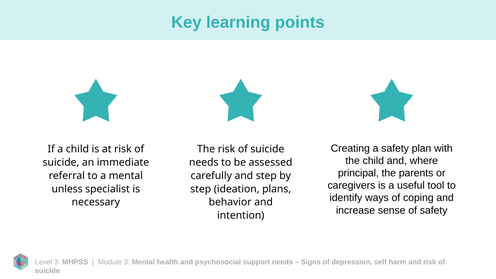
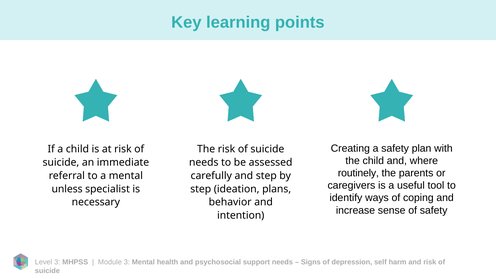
principal: principal -> routinely
